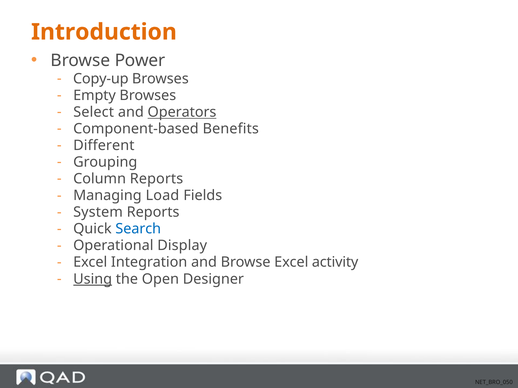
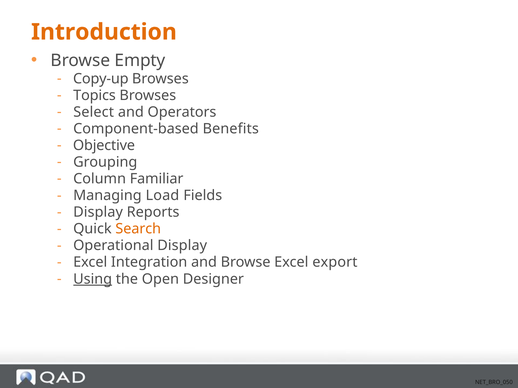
Power: Power -> Empty
Empty: Empty -> Topics
Operators underline: present -> none
Different: Different -> Objective
Column Reports: Reports -> Familiar
System at (98, 212): System -> Display
Search colour: blue -> orange
activity: activity -> export
